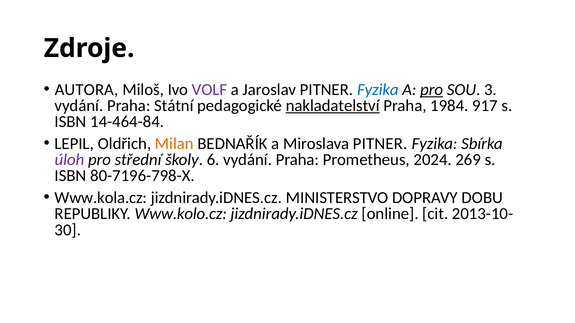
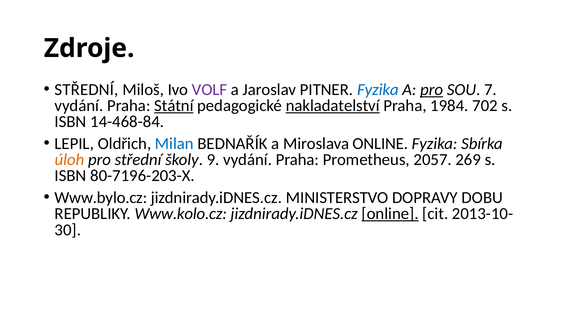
AUTORA at (87, 90): AUTORA -> STŘEDNÍ
3: 3 -> 7
Státní underline: none -> present
917: 917 -> 702
14-464-84: 14-464-84 -> 14-468-84
Milan colour: orange -> blue
Miroslava PITNER: PITNER -> ONLINE
úloh colour: purple -> orange
6: 6 -> 9
2024: 2024 -> 2057
80-7196-798-X: 80-7196-798-X -> 80-7196-203-X
Www.kola.cz: Www.kola.cz -> Www.bylo.cz
online at (390, 214) underline: none -> present
